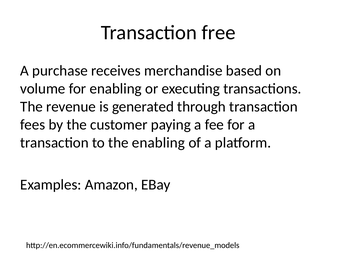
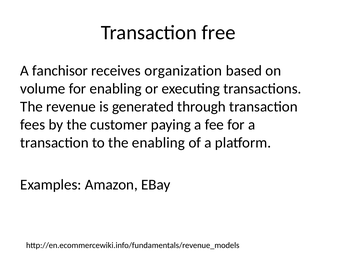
purchase: purchase -> fanchisor
merchandise: merchandise -> organization
